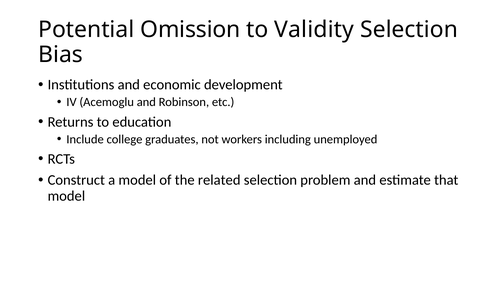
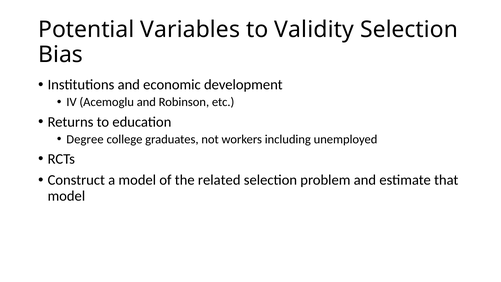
Omission: Omission -> Variables
Include: Include -> Degree
